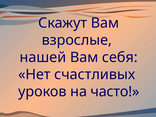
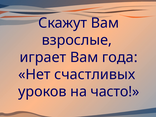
нашей: нашей -> играет
себя: себя -> года
